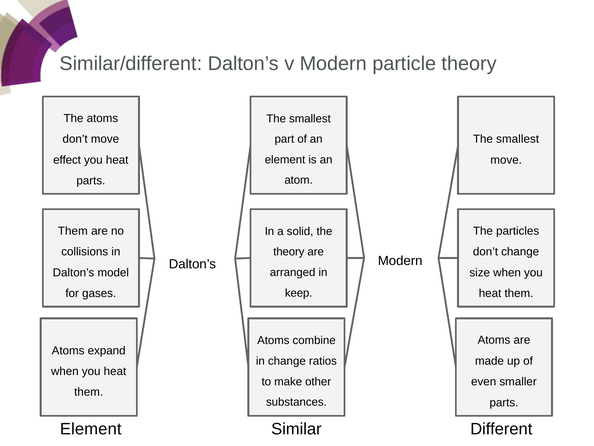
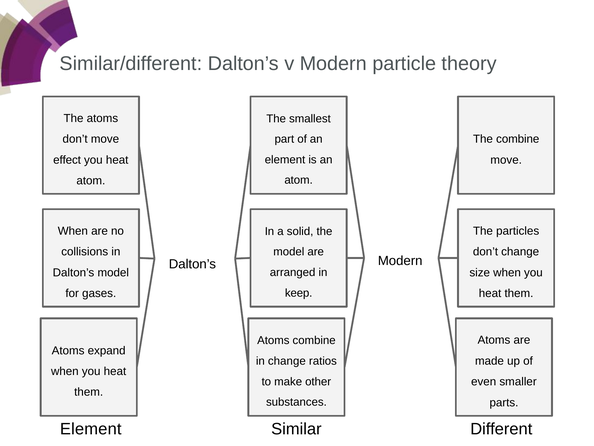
smallest at (518, 139): smallest -> combine
parts at (91, 181): parts -> atom
Them at (73, 231): Them -> When
theory at (289, 252): theory -> model
